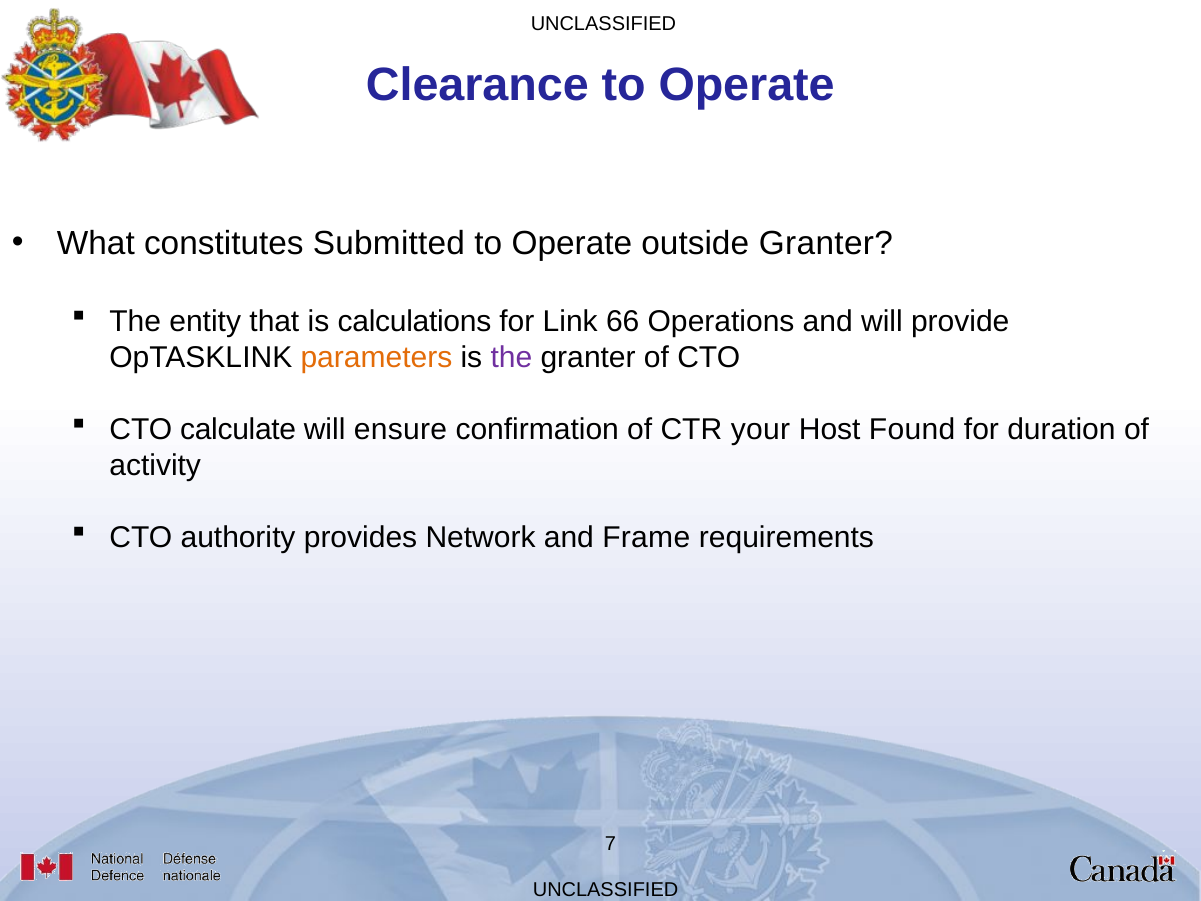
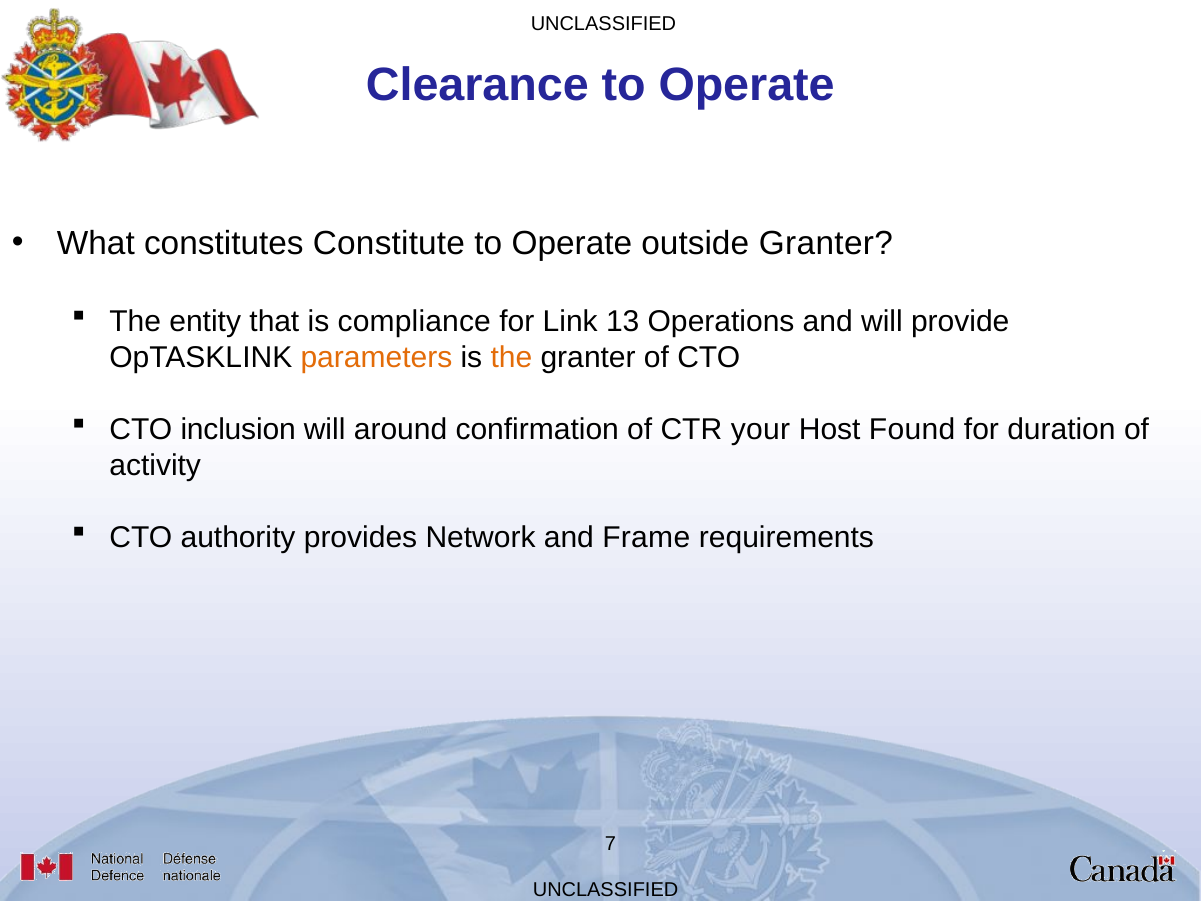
Submitted: Submitted -> Constitute
calculations: calculations -> compliance
66: 66 -> 13
the at (511, 357) colour: purple -> orange
calculate: calculate -> inclusion
ensure: ensure -> around
